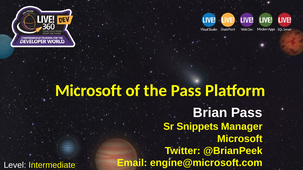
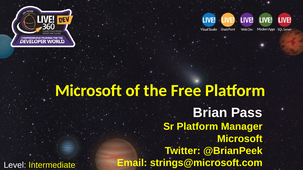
the Pass: Pass -> Free
Sr Snippets: Snippets -> Platform
engine@microsoft.com: engine@microsoft.com -> strings@microsoft.com
